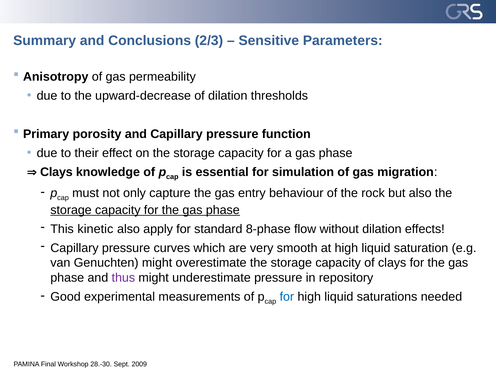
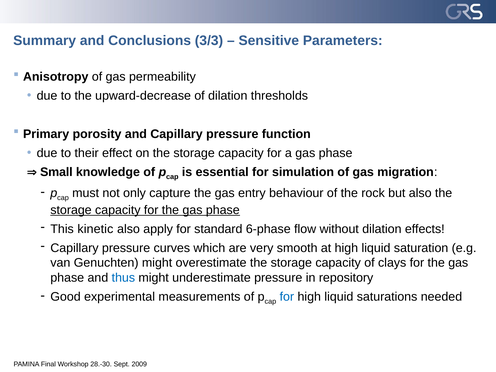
2/3: 2/3 -> 3/3
Clays at (56, 172): Clays -> Small
8-phase: 8-phase -> 6-phase
thus colour: purple -> blue
